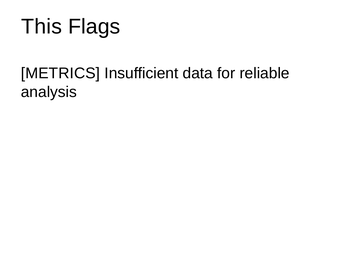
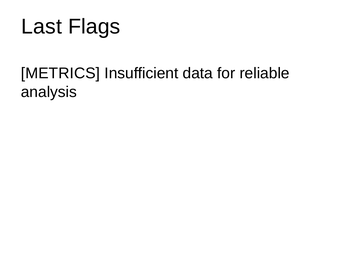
This: This -> Last
